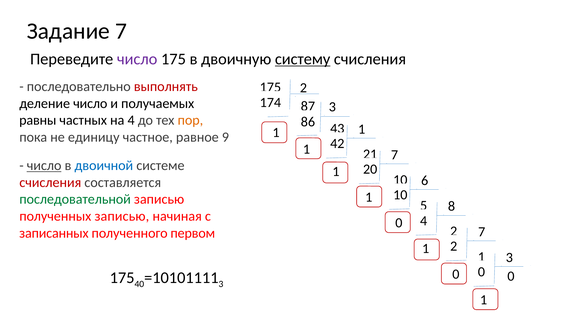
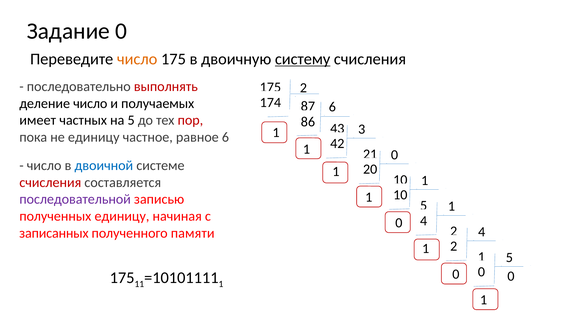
Задание 7: 7 -> 0
число at (137, 59) colour: purple -> orange
3 at (332, 107): 3 -> 6
равны: равны -> имеет
на 4: 4 -> 5
пор colour: orange -> red
1 at (362, 129): 1 -> 3
равное 9: 9 -> 6
7 at (395, 155): 7 -> 0
число at (44, 166) underline: present -> none
6 at (425, 180): 6 -> 1
последовательной colour: green -> purple
8 at (452, 206): 8 -> 1
полученных записью: записью -> единицу
7 at (482, 232): 7 -> 4
первом: первом -> памяти
3 at (509, 258): 3 -> 5
40: 40 -> 11
3 at (221, 284): 3 -> 1
